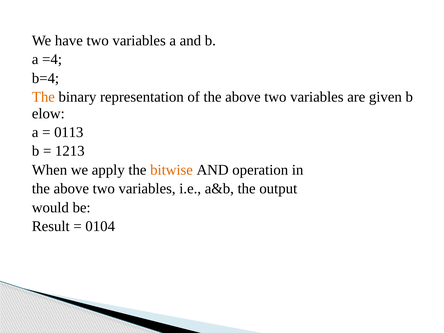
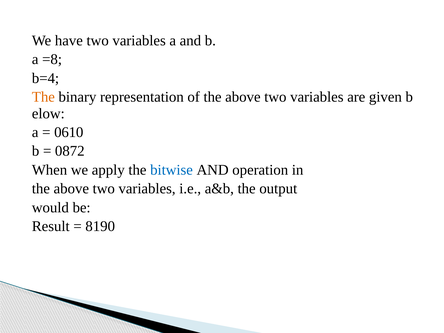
=4: =4 -> =8
0113: 0113 -> 0610
1213: 1213 -> 0872
bitwise colour: orange -> blue
0104: 0104 -> 8190
